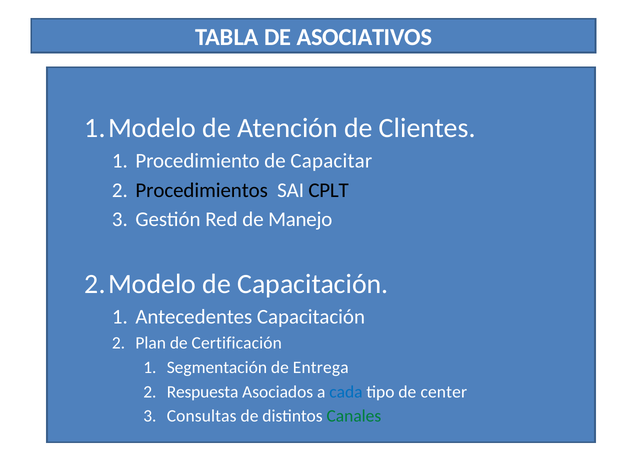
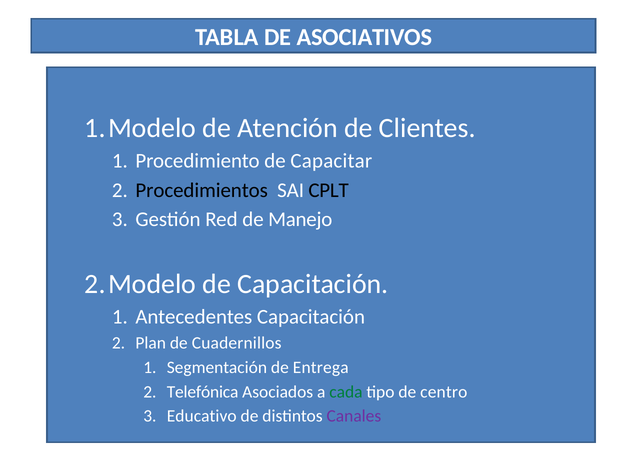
Certificación: Certificación -> Cuadernillos
Respuesta: Respuesta -> Telefónica
cada colour: blue -> green
center: center -> centro
Consultas: Consultas -> Educativo
Canales colour: green -> purple
